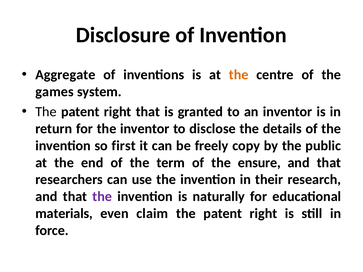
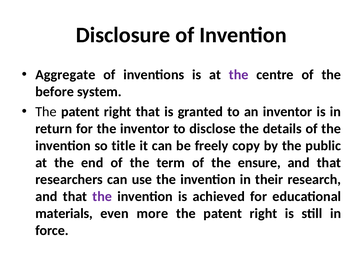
the at (239, 75) colour: orange -> purple
games: games -> before
first: first -> title
naturally: naturally -> achieved
claim: claim -> more
